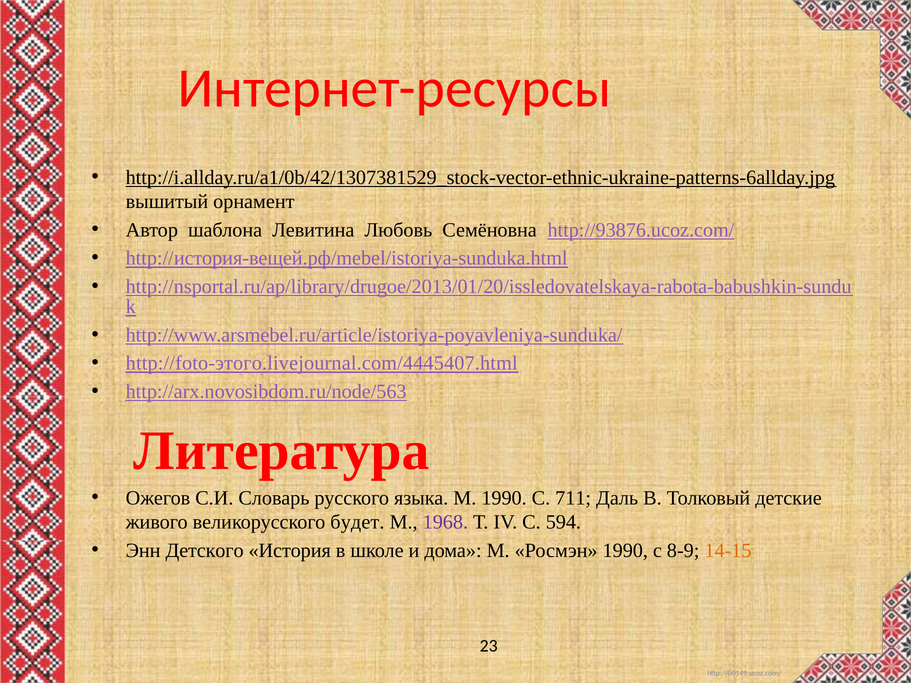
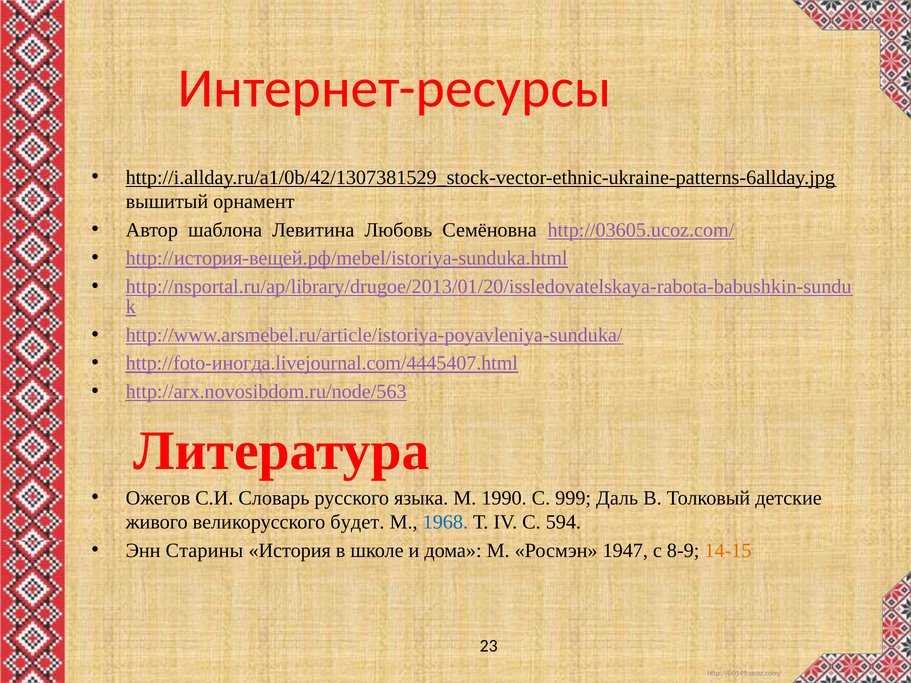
http://93876.ucoz.com/: http://93876.ucoz.com/ -> http://03605.ucoz.com/
http://foto-этого.livejournal.com/4445407.html: http://foto-этого.livejournal.com/4445407.html -> http://foto-иногда.livejournal.com/4445407.html
711: 711 -> 999
1968 colour: purple -> blue
Детского: Детского -> Старины
Росмэн 1990: 1990 -> 1947
